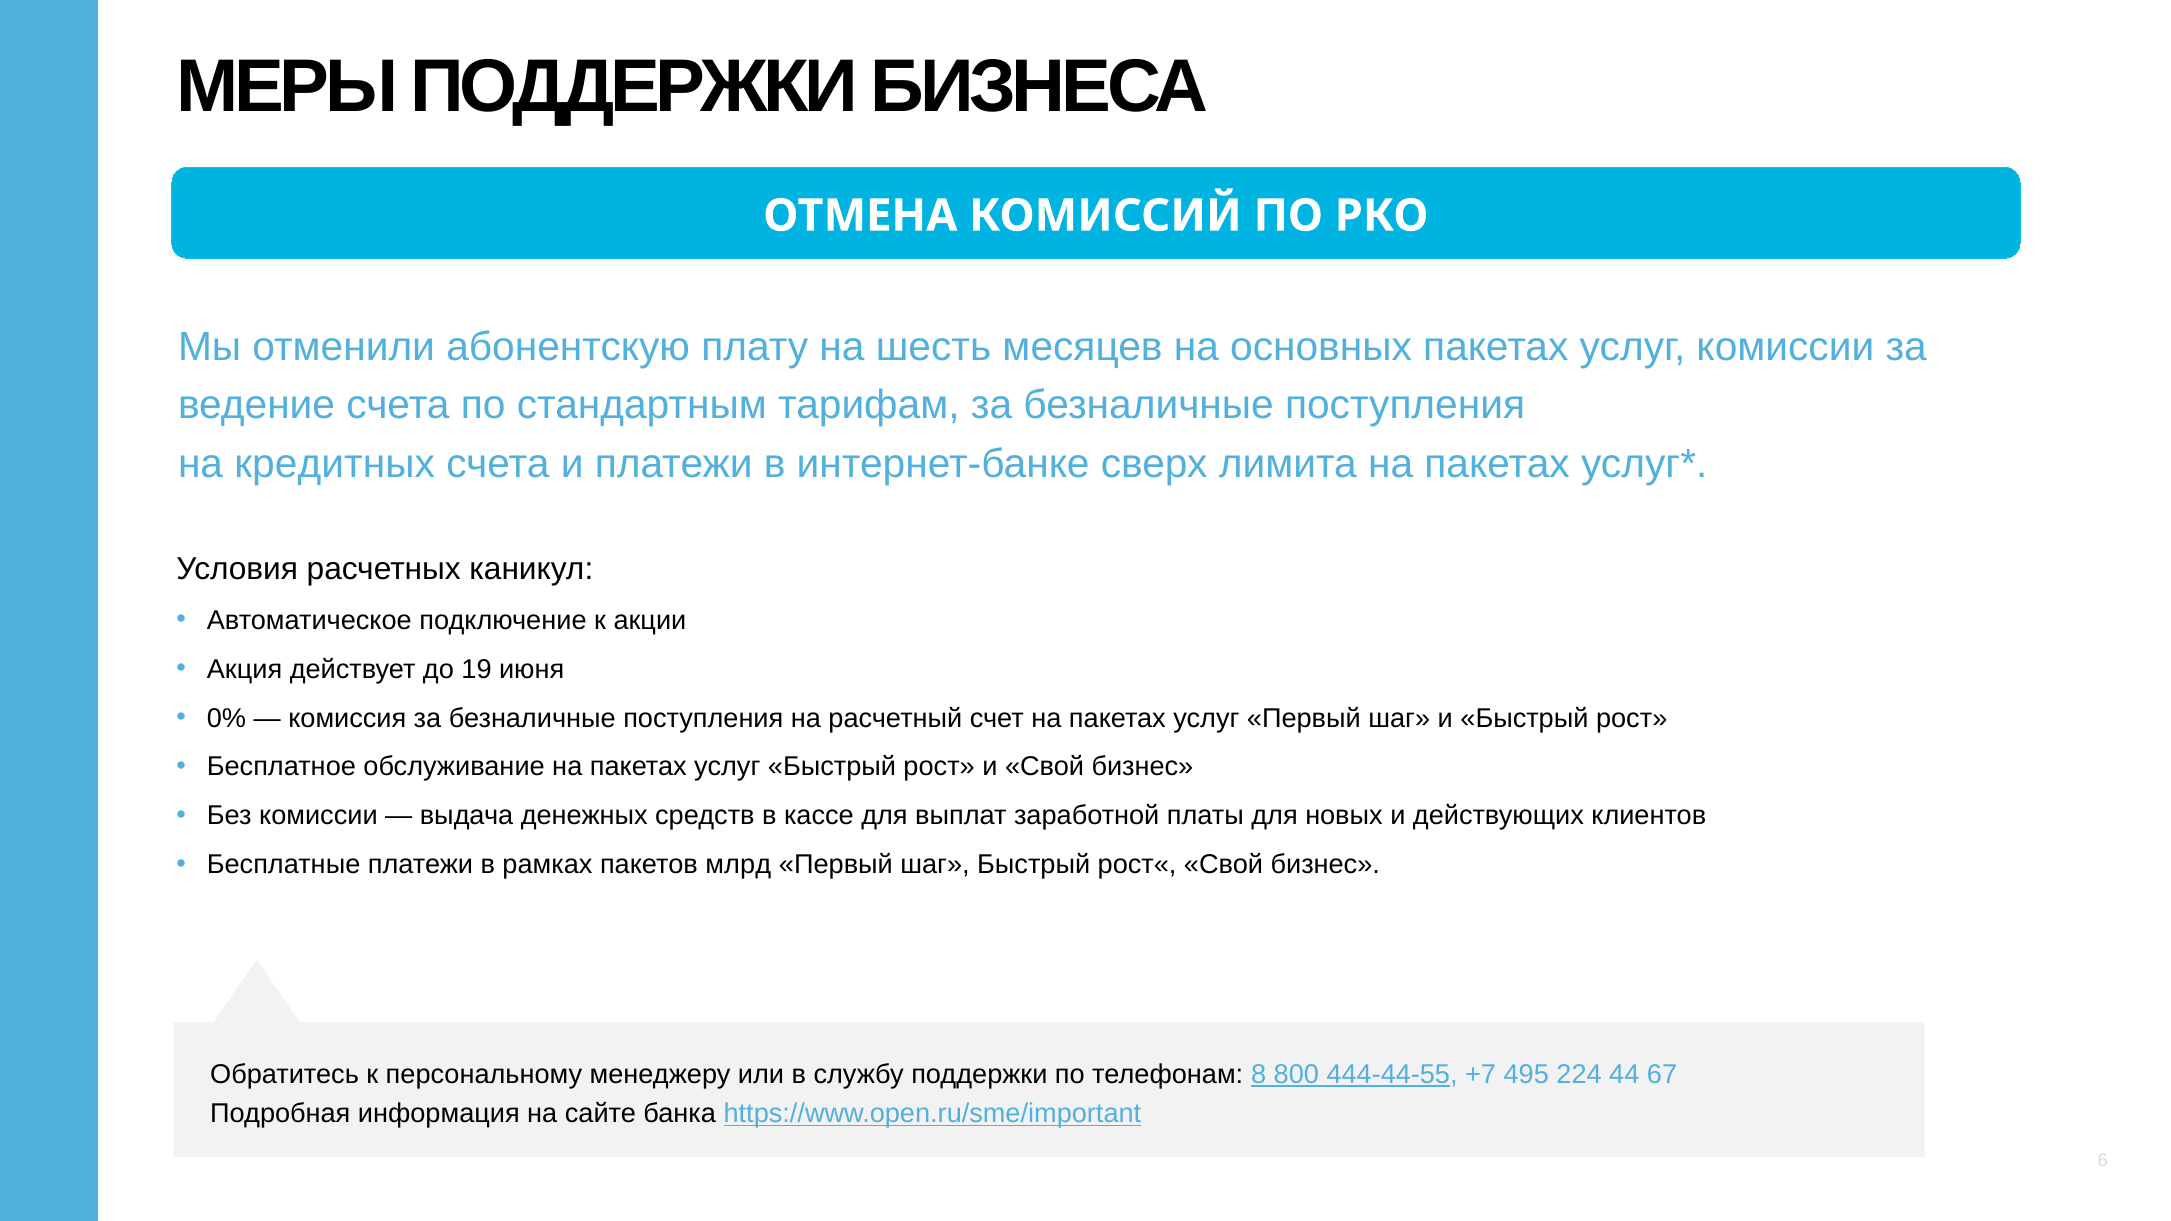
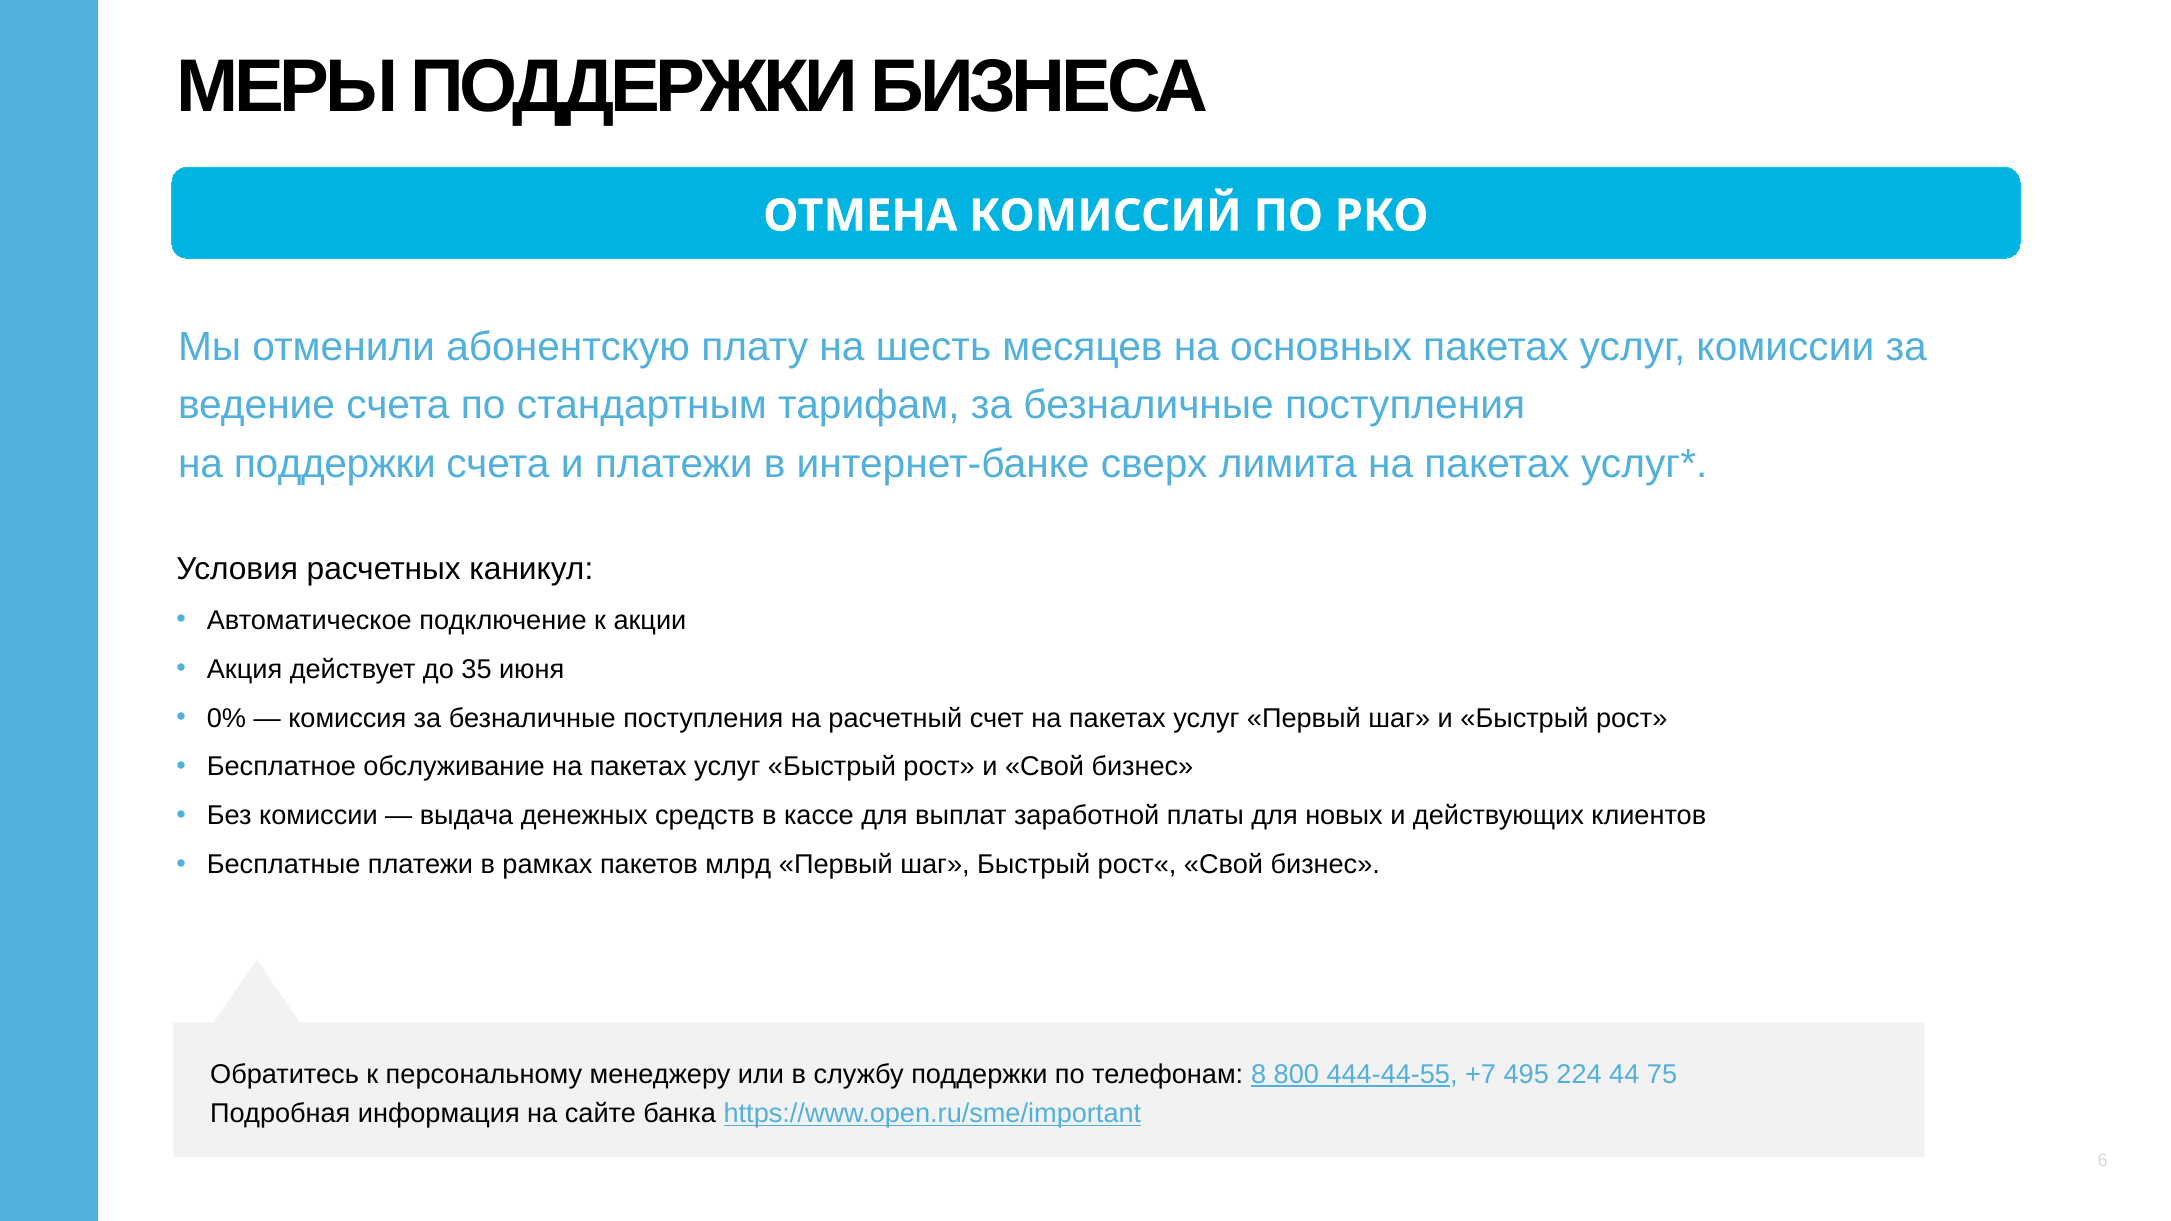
на кредитных: кредитных -> поддержки
19: 19 -> 35
67: 67 -> 75
